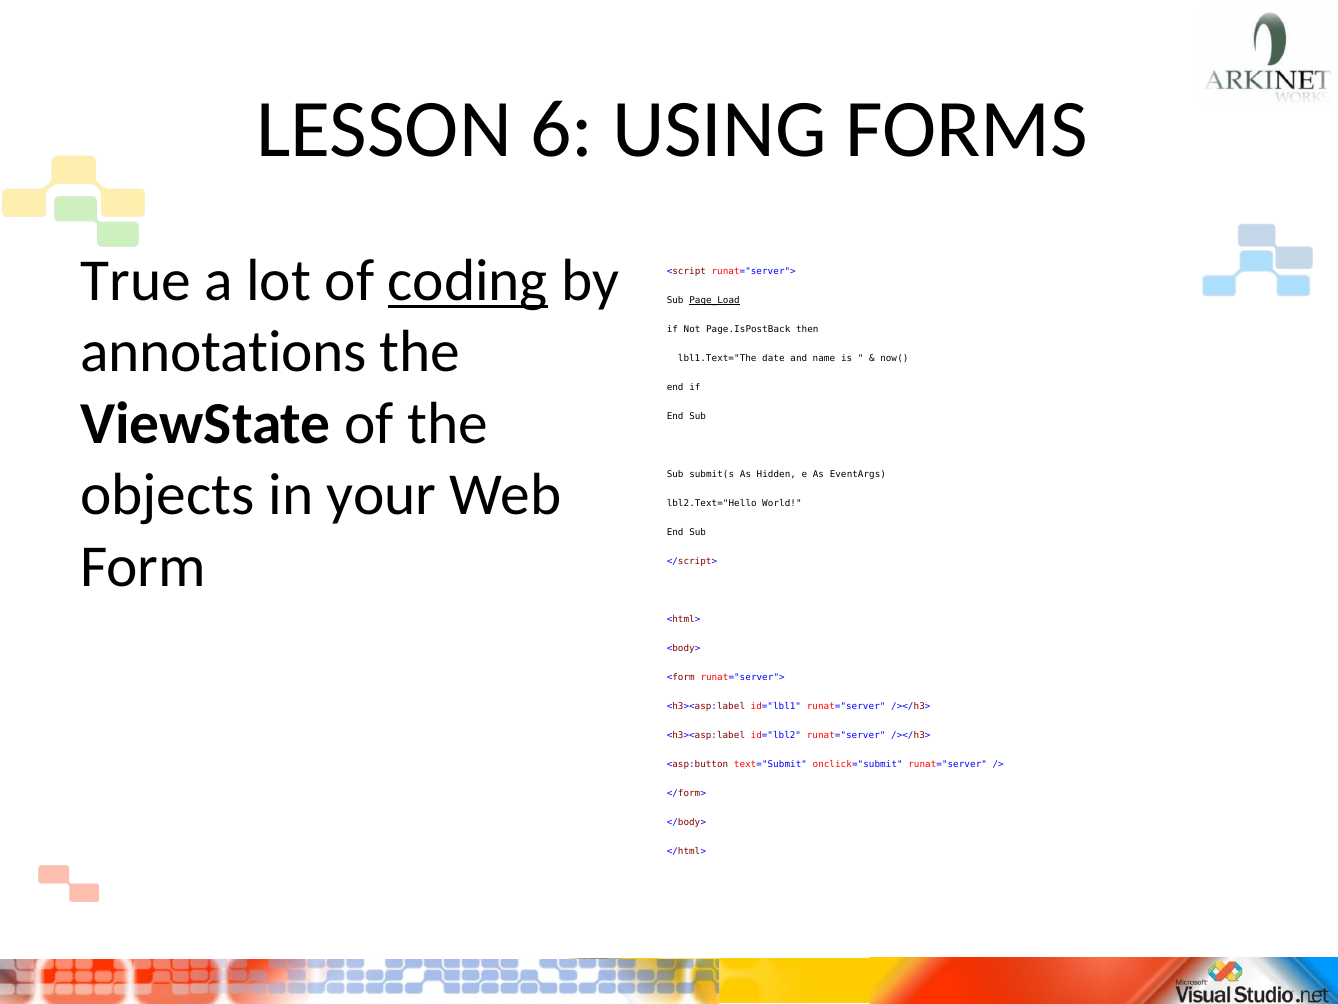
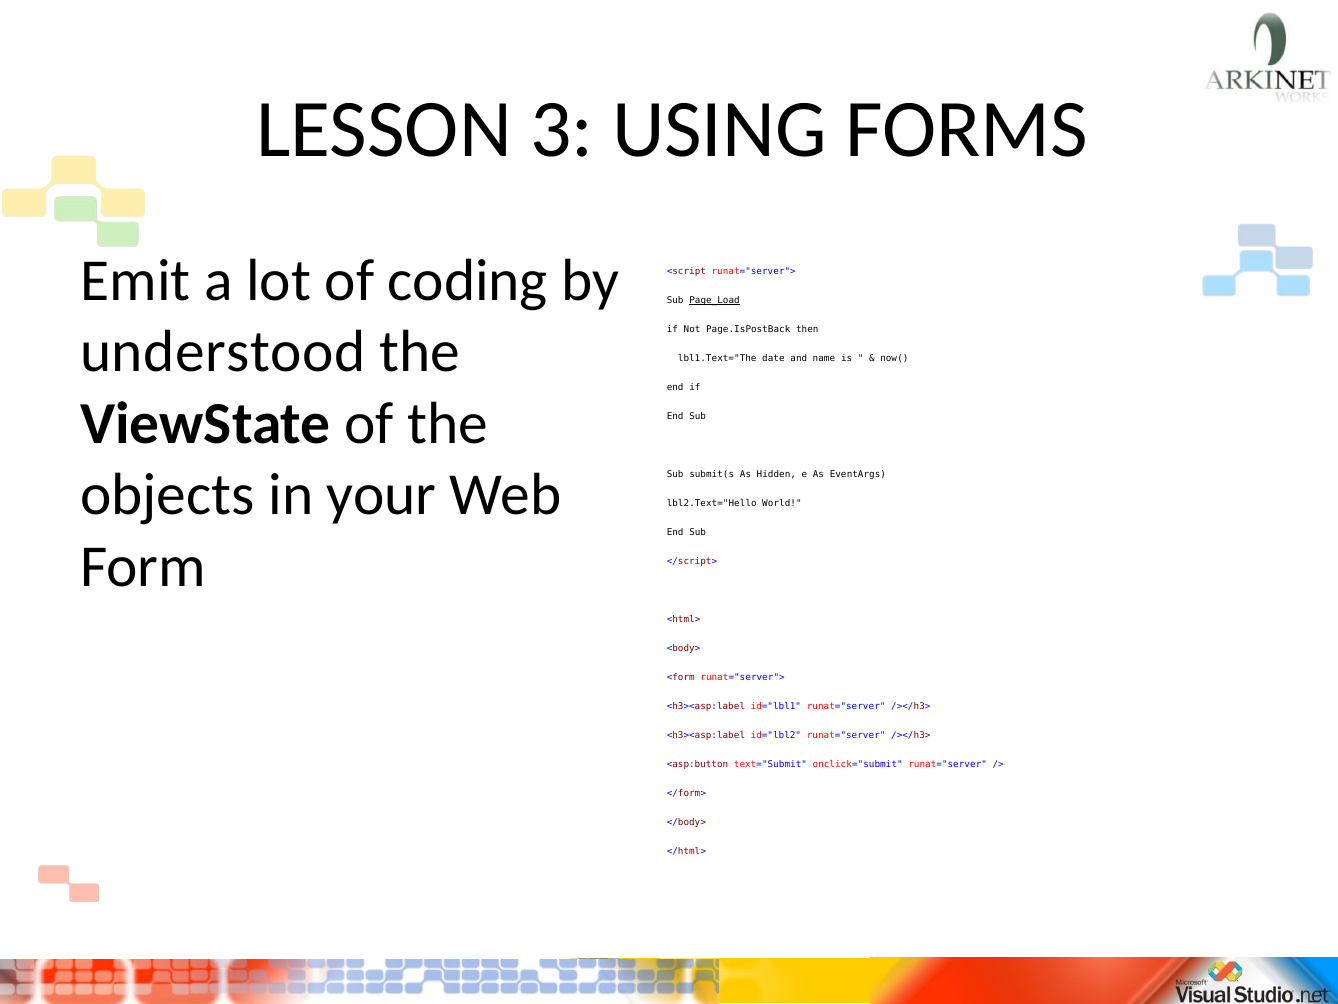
6: 6 -> 3
True: True -> Emit
coding underline: present -> none
annotations: annotations -> understood
